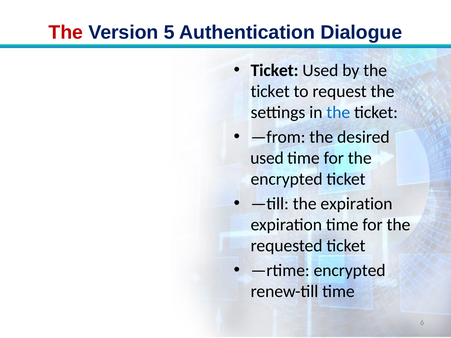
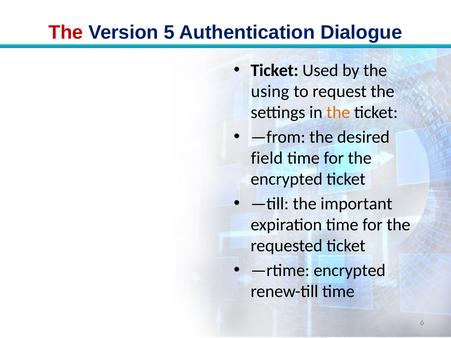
ticket at (270, 91): ticket -> using
the at (338, 112) colour: blue -> orange
used at (267, 158): used -> field
the expiration: expiration -> important
